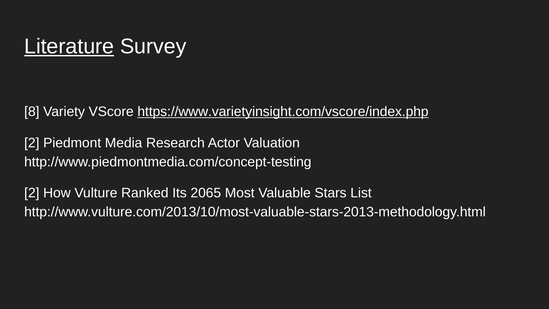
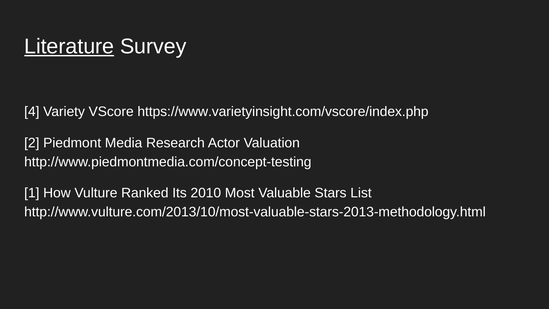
8: 8 -> 4
https://www.varietyinsight.com/vscore/index.php underline: present -> none
2 at (32, 193): 2 -> 1
2065: 2065 -> 2010
